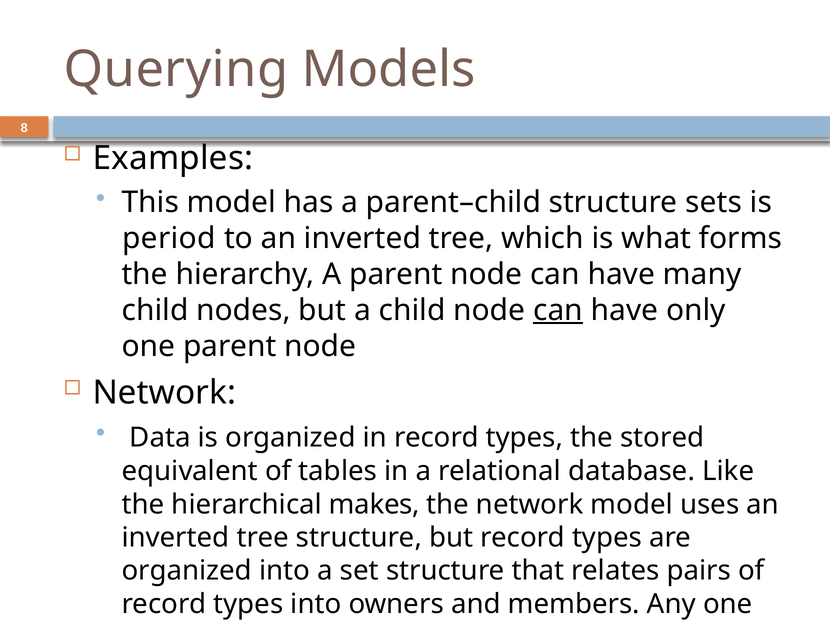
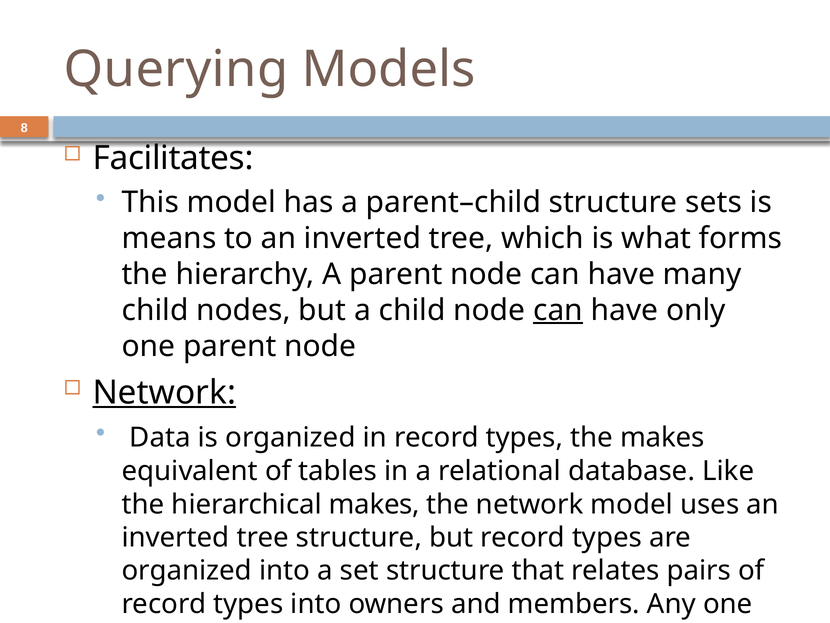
Examples: Examples -> Facilitates
period: period -> means
Network at (164, 392) underline: none -> present
the stored: stored -> makes
